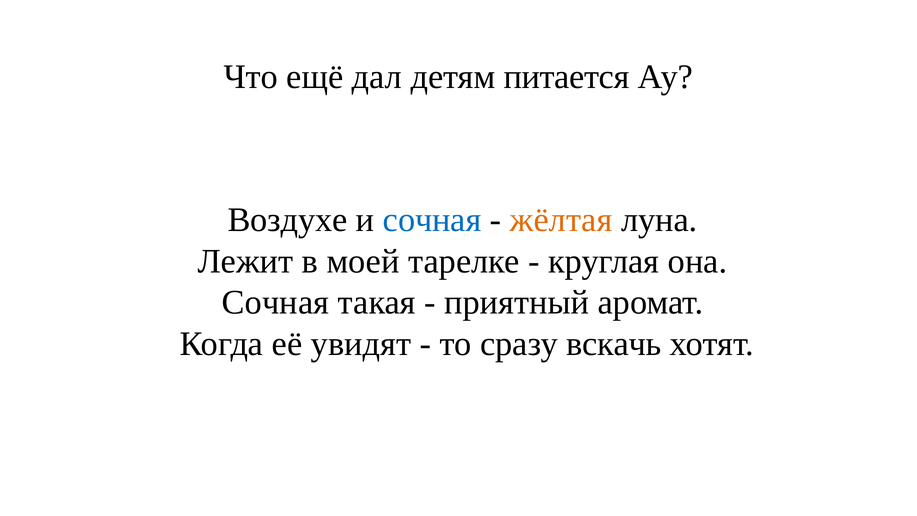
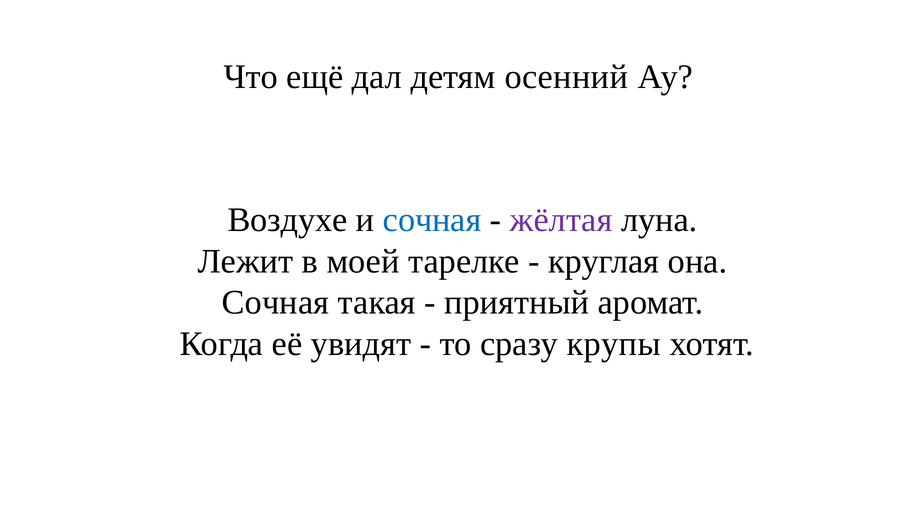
питается: питается -> осенний
жёлтая colour: orange -> purple
вскачь: вскачь -> крупы
